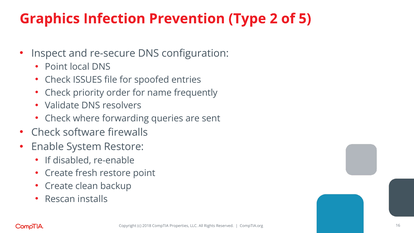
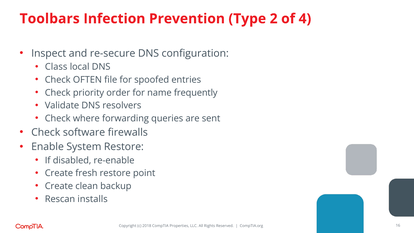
Graphics: Graphics -> Toolbars
5: 5 -> 4
Point at (56, 67): Point -> Class
ISSUES: ISSUES -> OFTEN
